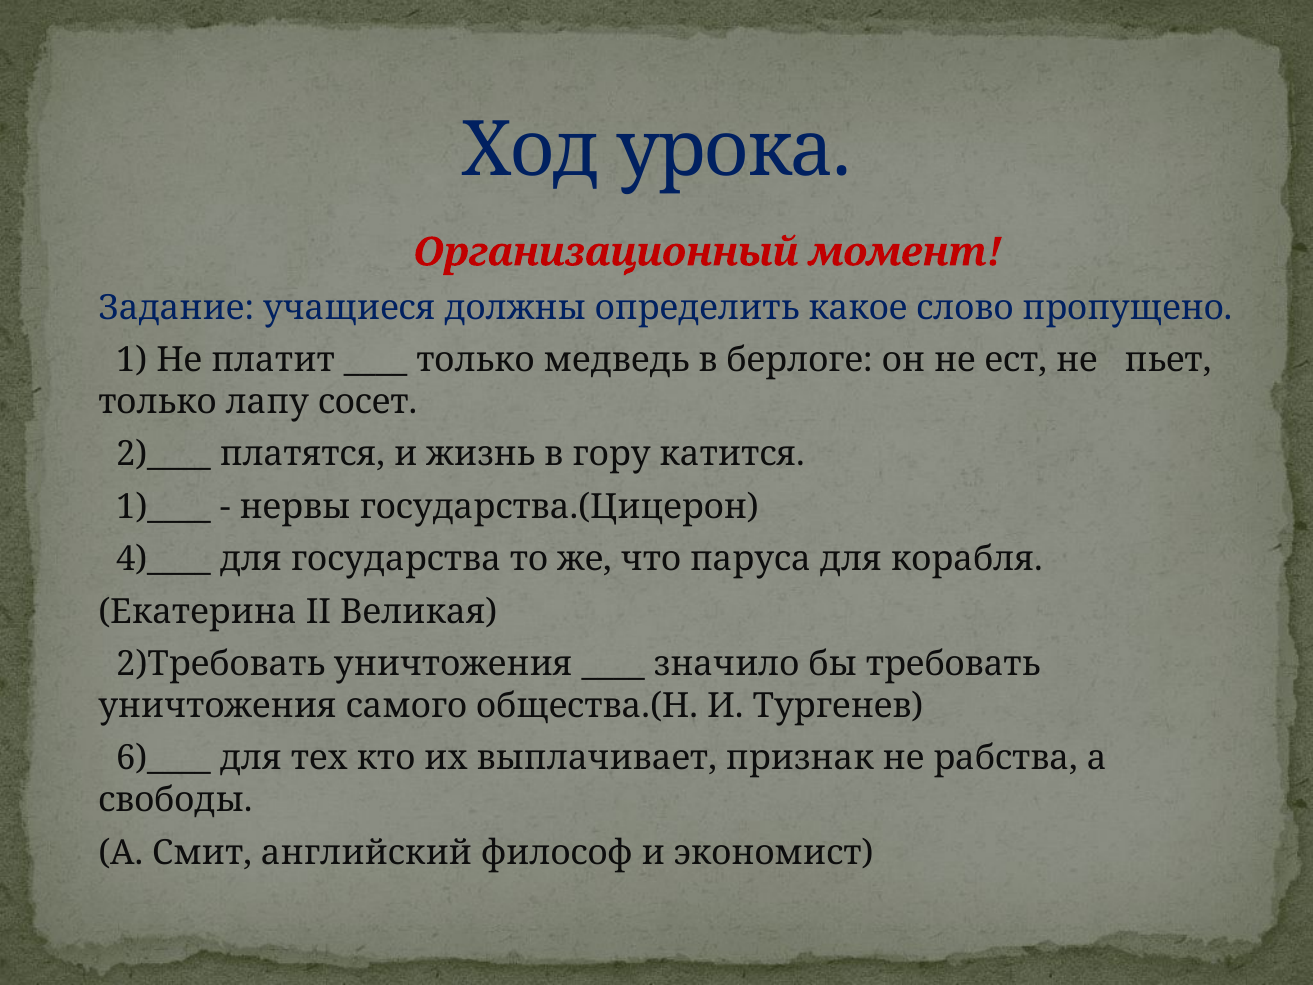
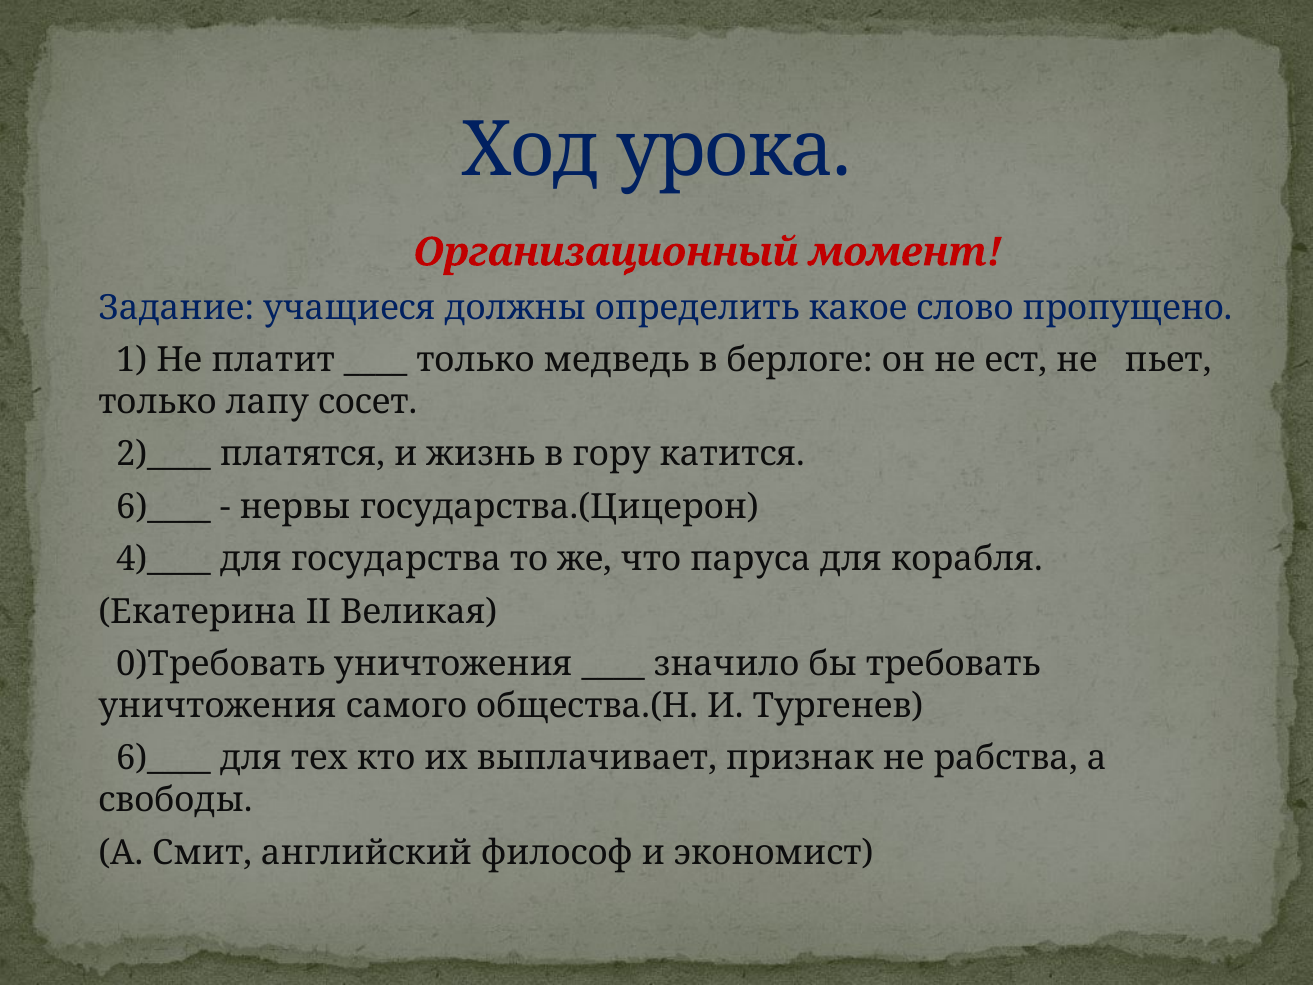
1)____ at (164, 507): 1)____ -> 6)____
2)Требовать: 2)Требовать -> 0)Требовать
